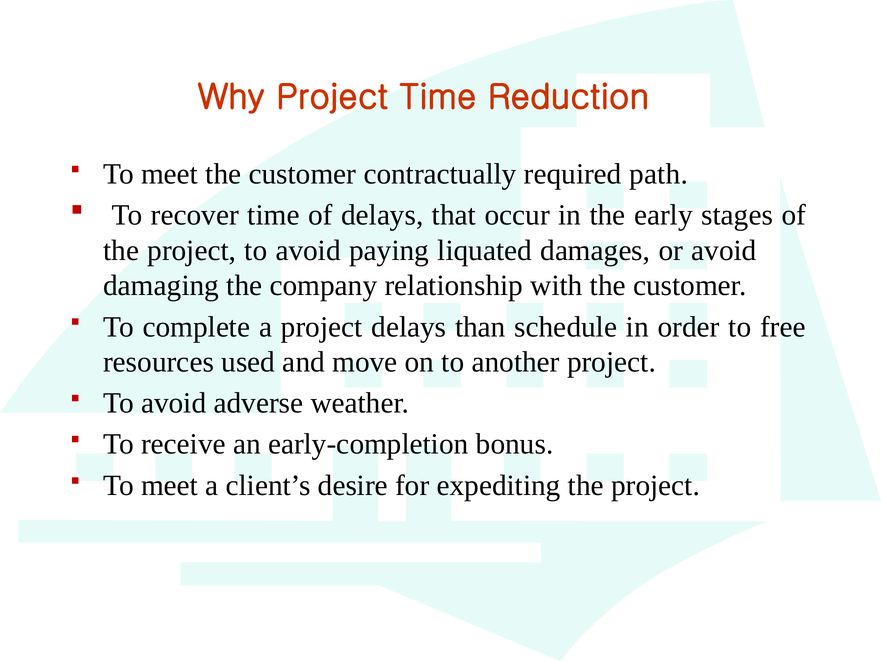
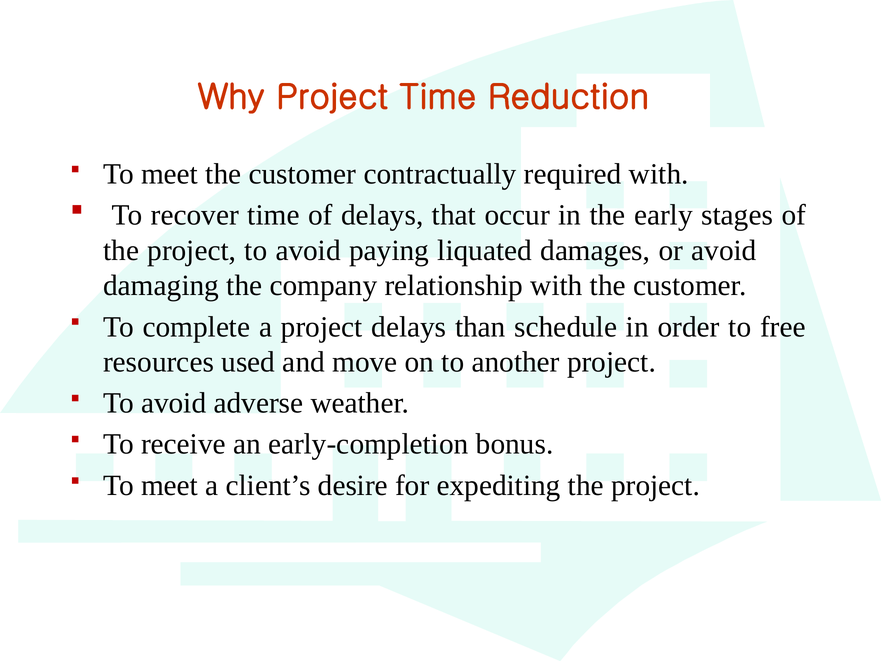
required path: path -> with
